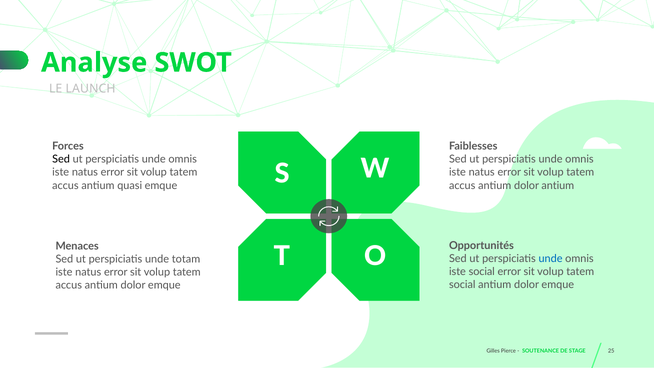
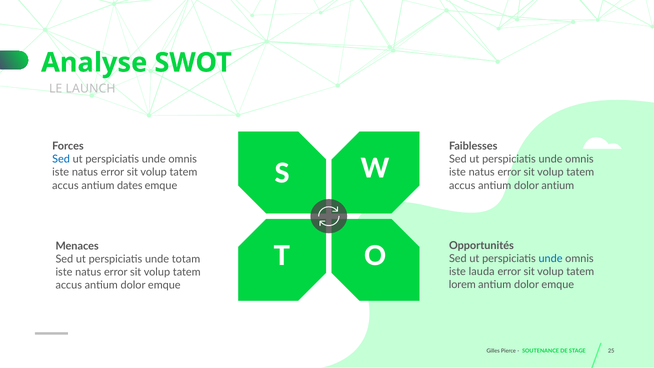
Sed at (61, 159) colour: black -> blue
quasi: quasi -> dates
iste social: social -> lauda
social at (462, 285): social -> lorem
